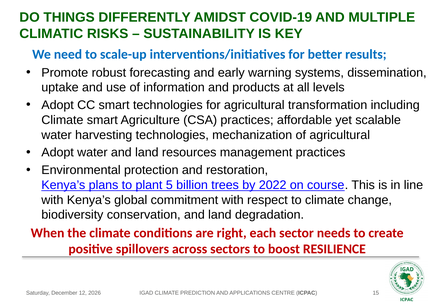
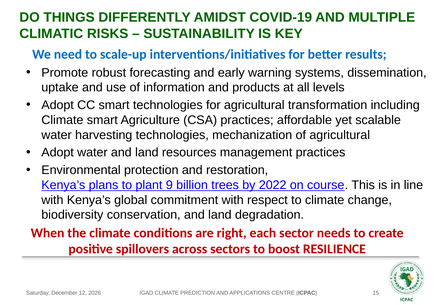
5: 5 -> 9
